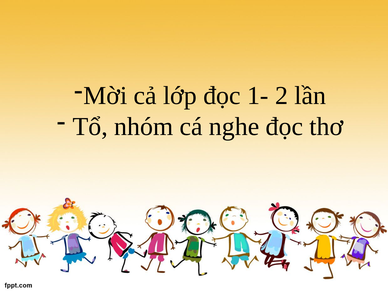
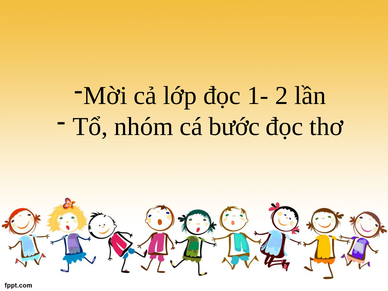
nghe: nghe -> bước
